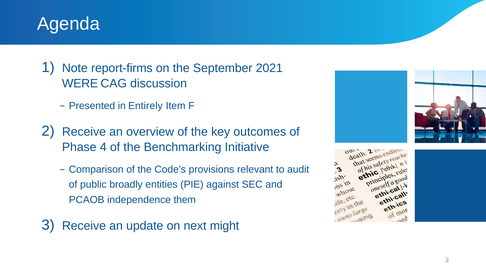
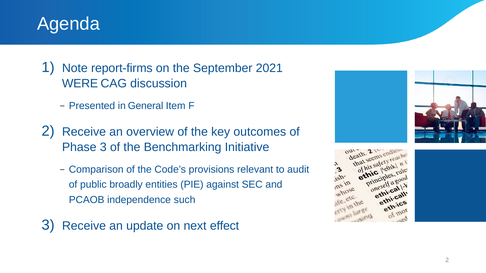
Entirely: Entirely -> General
Phase 4: 4 -> 3
them: them -> such
might: might -> effect
